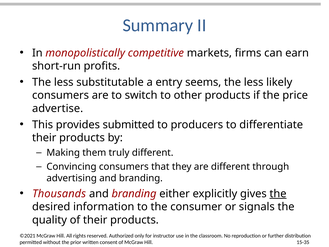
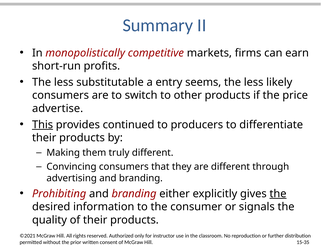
This underline: none -> present
submitted: submitted -> continued
Thousands: Thousands -> Prohibiting
